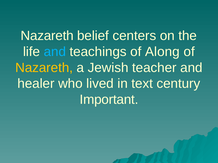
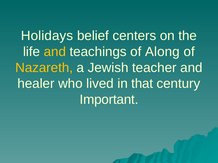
Nazareth at (47, 36): Nazareth -> Holidays
and at (55, 52) colour: light blue -> yellow
text: text -> that
